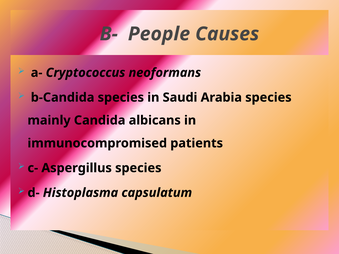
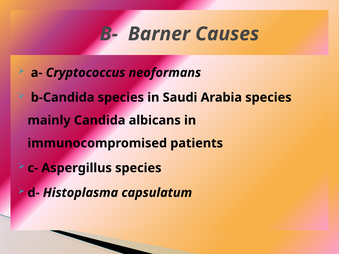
People: People -> Barner
